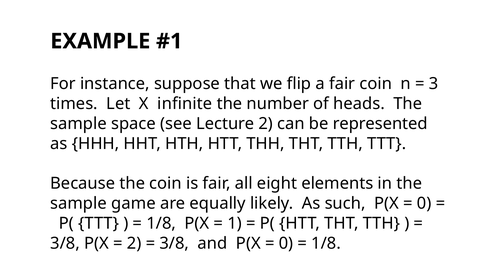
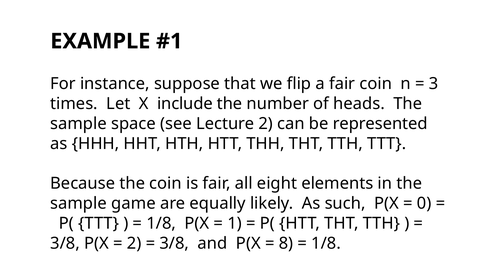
infinite: infinite -> include
0 at (286, 243): 0 -> 8
